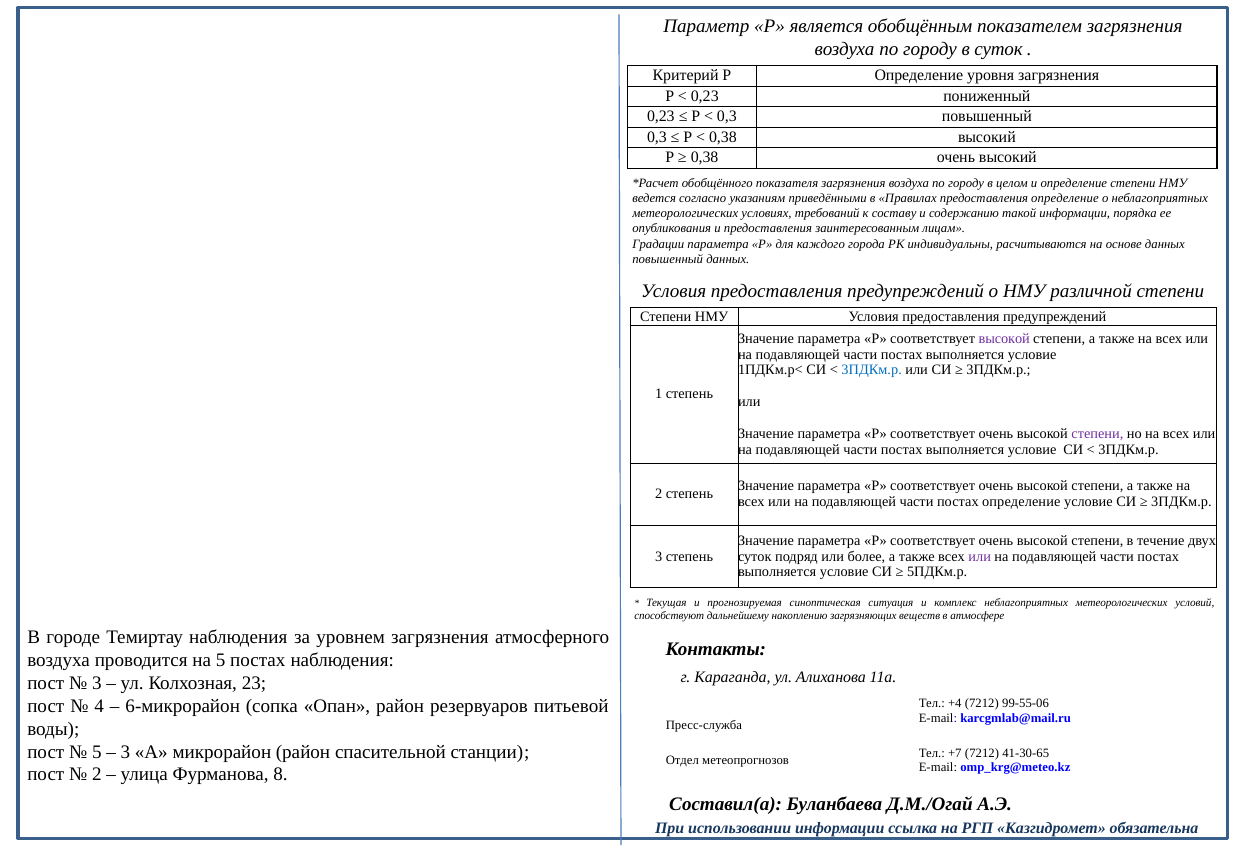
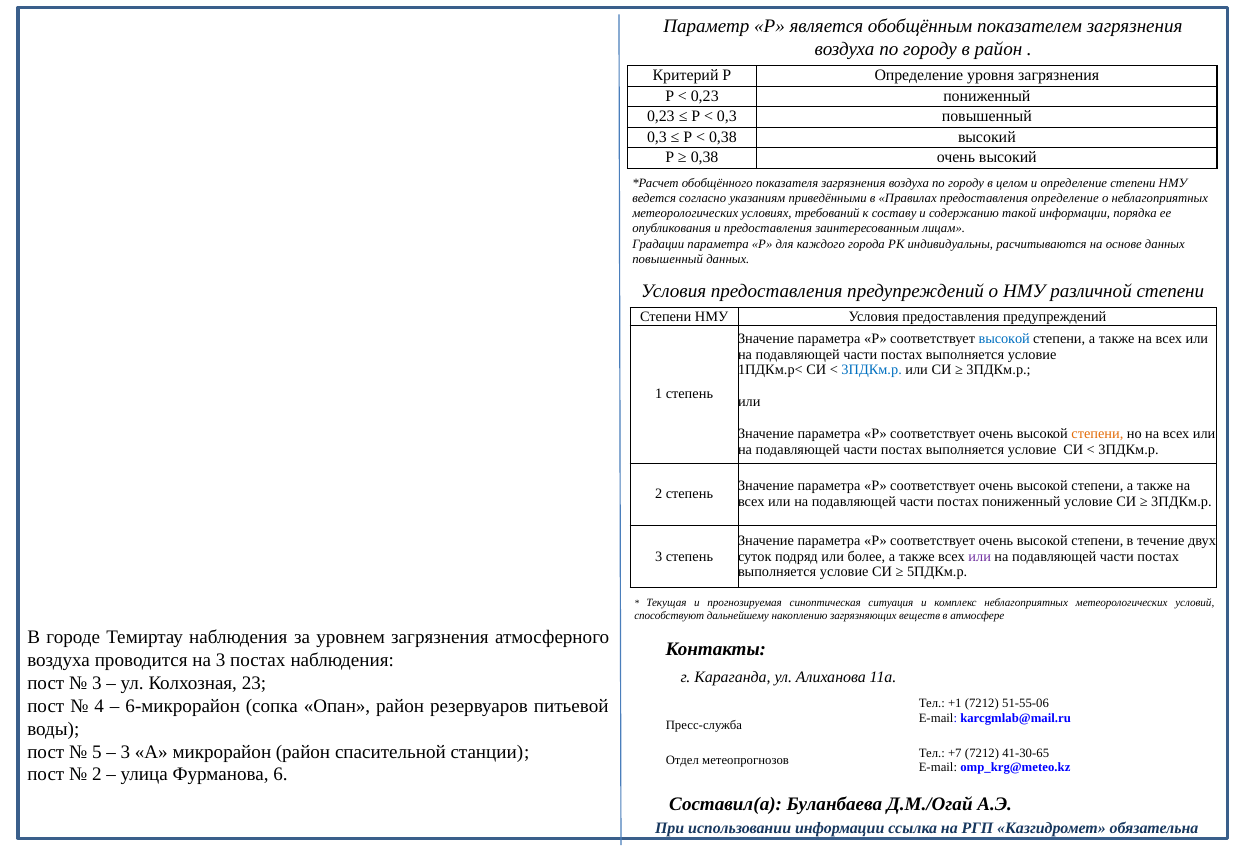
в суток: суток -> район
высокой at (1004, 338) colour: purple -> blue
степени at (1097, 434) colour: purple -> orange
постах определение: определение -> пониженный
на 5: 5 -> 3
+4: +4 -> +1
99-55-06: 99-55-06 -> 51-55-06
8: 8 -> 6
